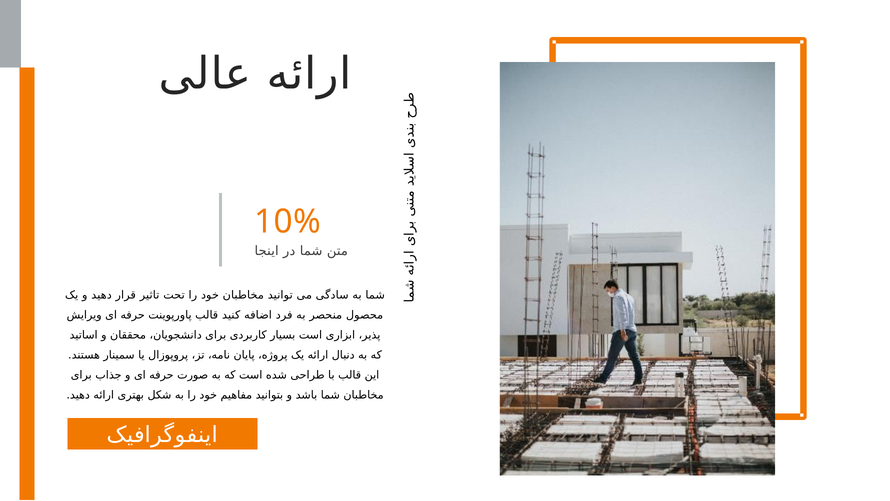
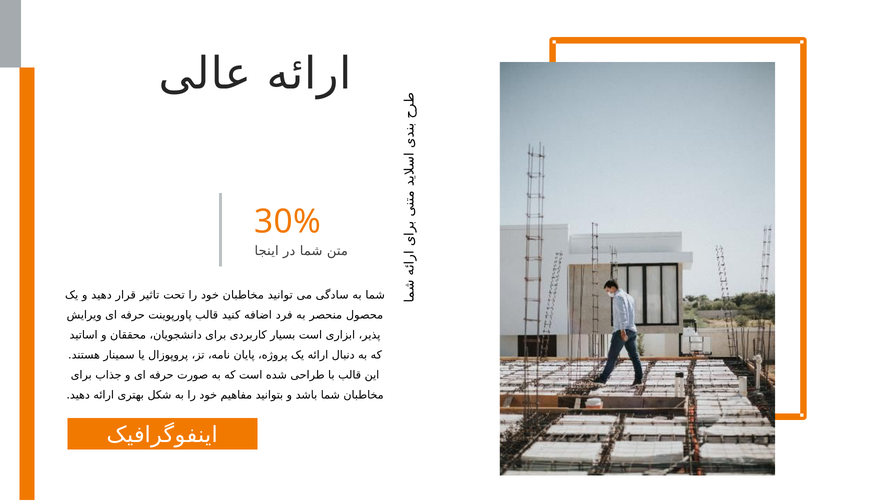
10%: 10% -> 30%
